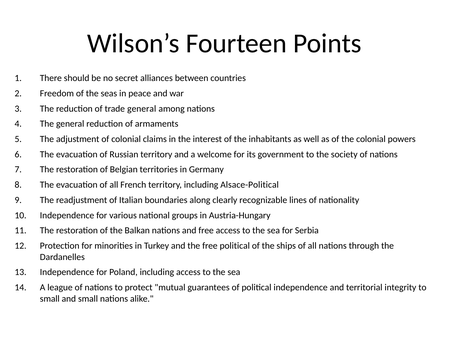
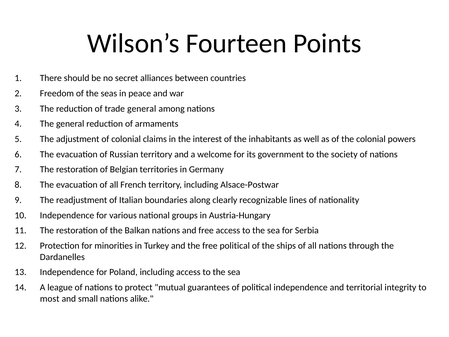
Alsace-Political: Alsace-Political -> Alsace-Postwar
small at (50, 298): small -> most
